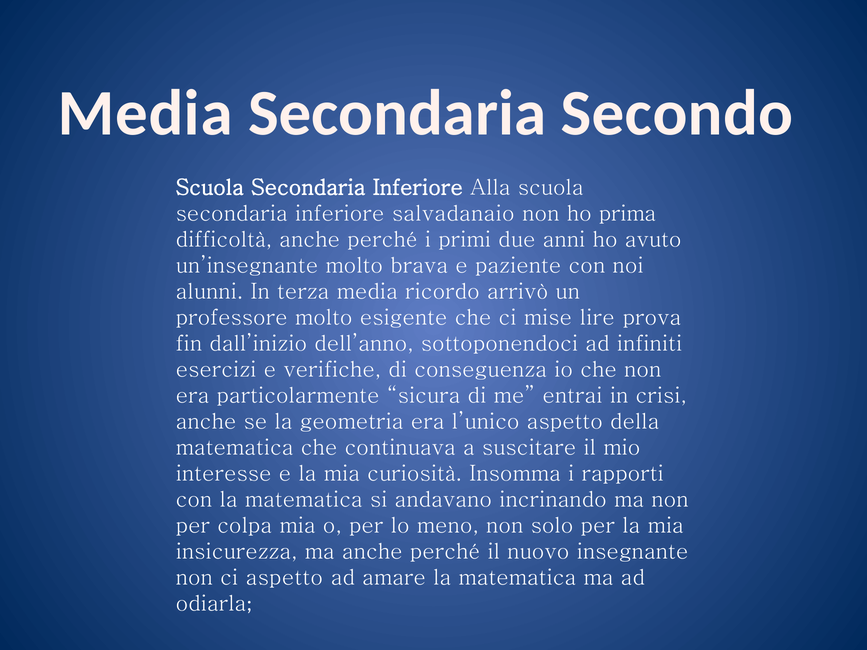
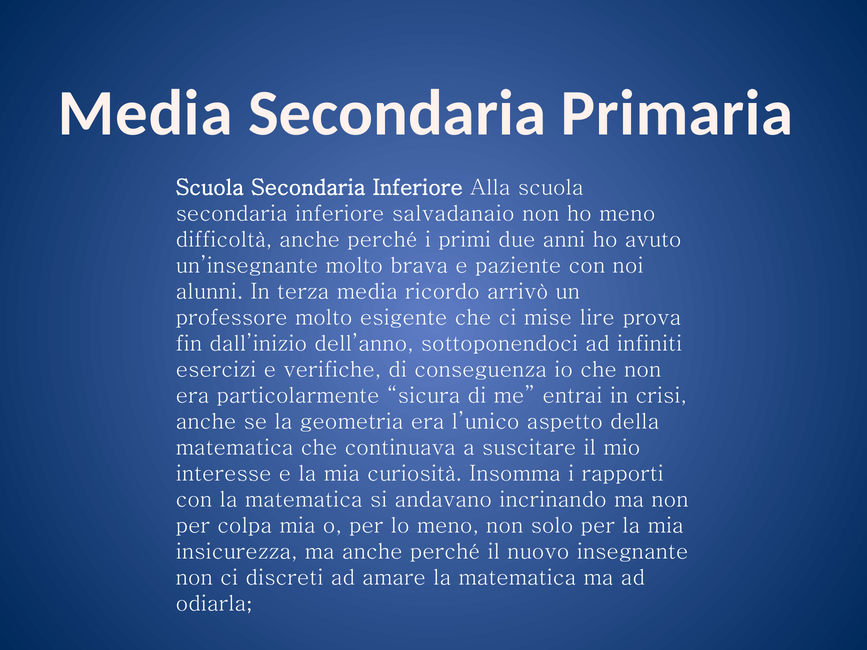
Secondo: Secondo -> Primaria
ho prima: prima -> meno
ci aspetto: aspetto -> discreti
